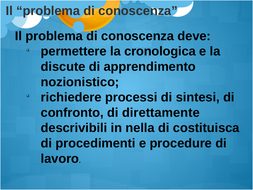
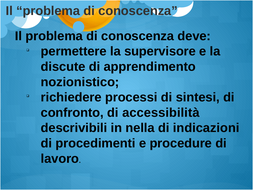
cronologica: cronologica -> supervisore
direttamente: direttamente -> accessibilità
costituisca: costituisca -> indicazioni
